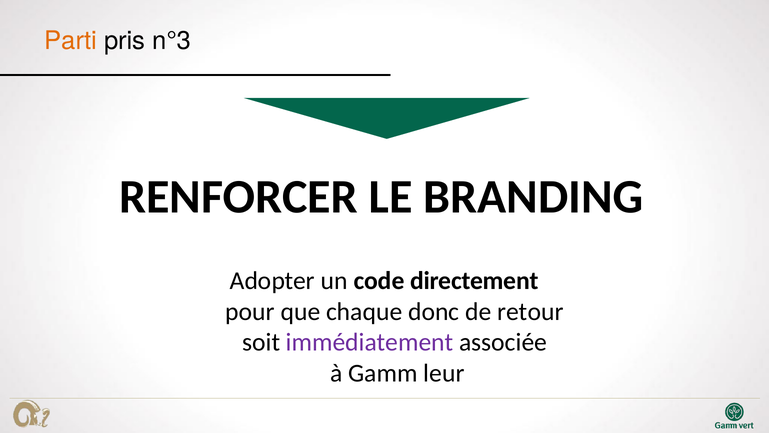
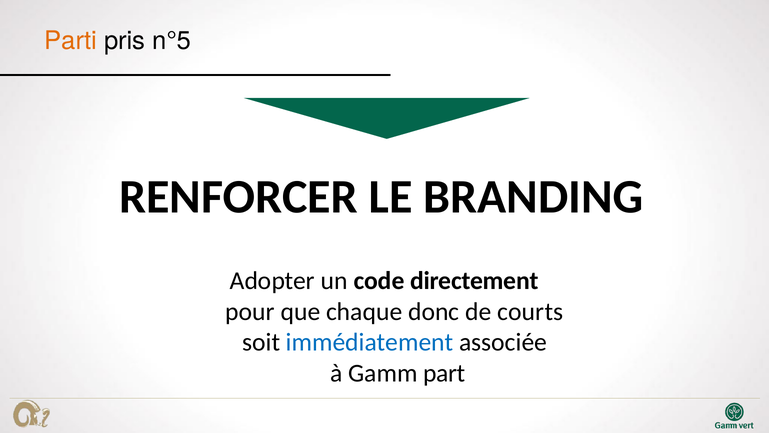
n°3: n°3 -> n°5
retour: retour -> courts
immédiatement colour: purple -> blue
leur: leur -> part
